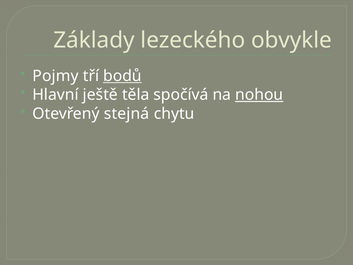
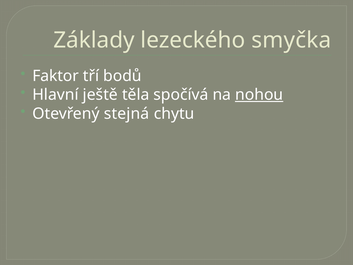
obvykle: obvykle -> smyčka
Pojmy: Pojmy -> Faktor
bodů underline: present -> none
